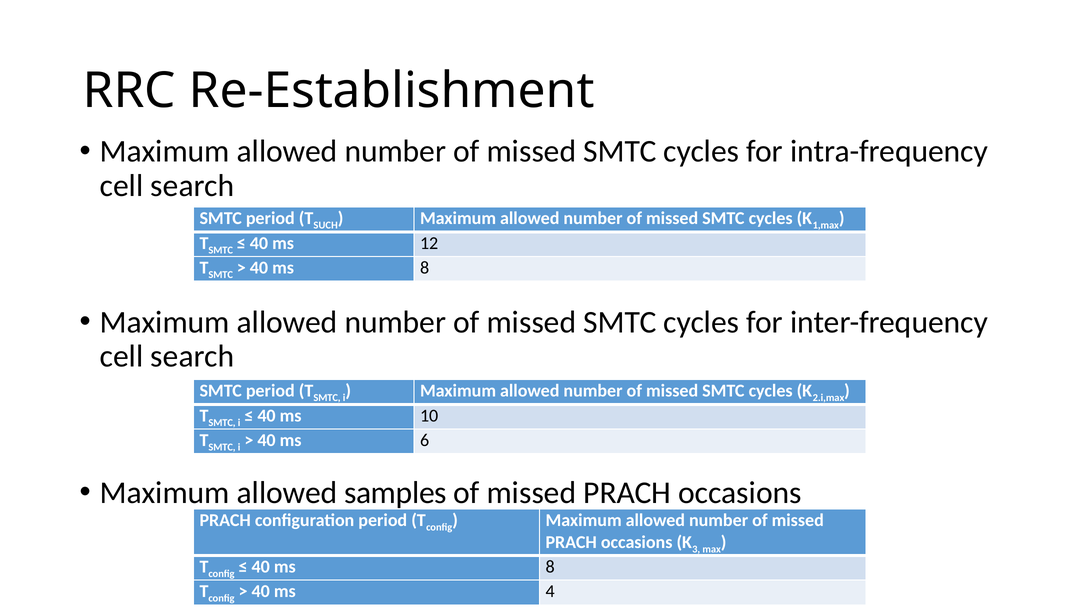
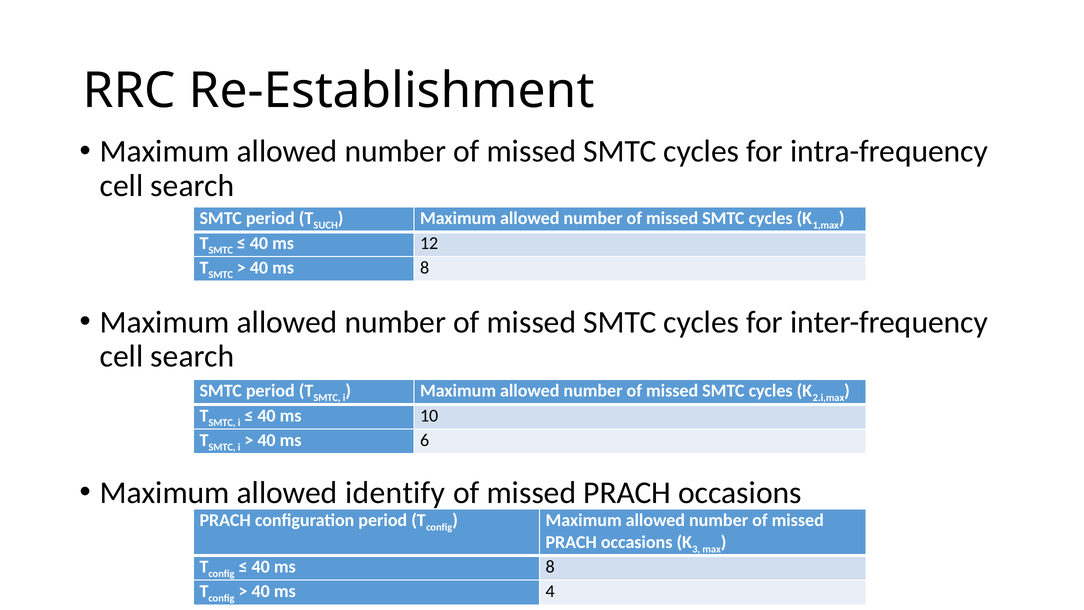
samples: samples -> identify
